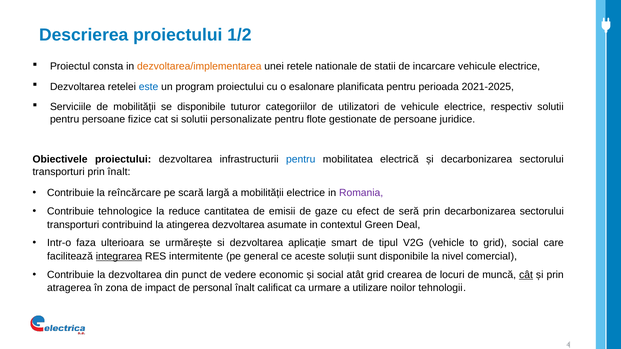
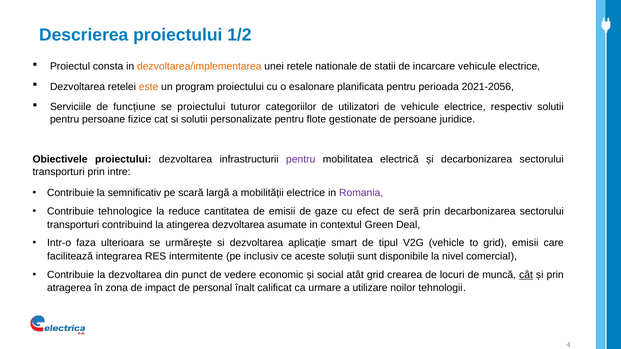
este colour: blue -> orange
2021-2025: 2021-2025 -> 2021-2056
de mobilității: mobilității -> funcțiune
se disponibile: disponibile -> proiectului
pentru at (301, 160) colour: blue -> purple
prin înalt: înalt -> intre
reîncărcare: reîncărcare -> semnificativ
grid social: social -> emisii
integrarea underline: present -> none
general: general -> inclusiv
